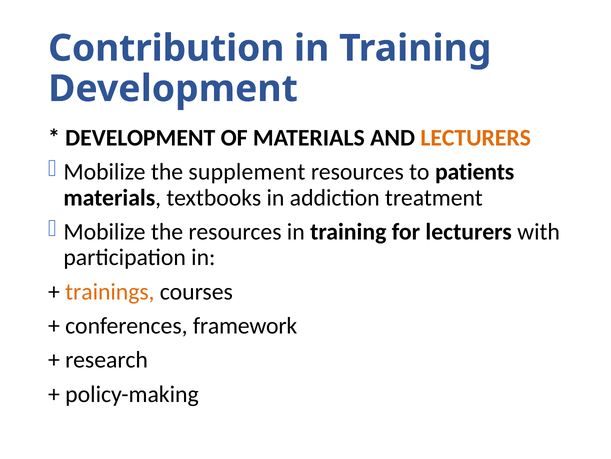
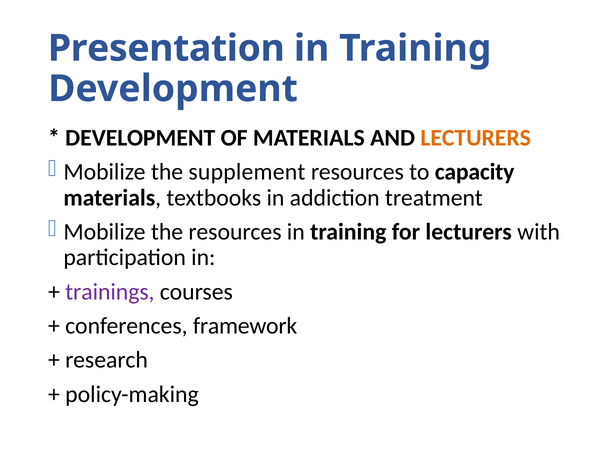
Contribution: Contribution -> Presentation
patients: patients -> capacity
trainings colour: orange -> purple
